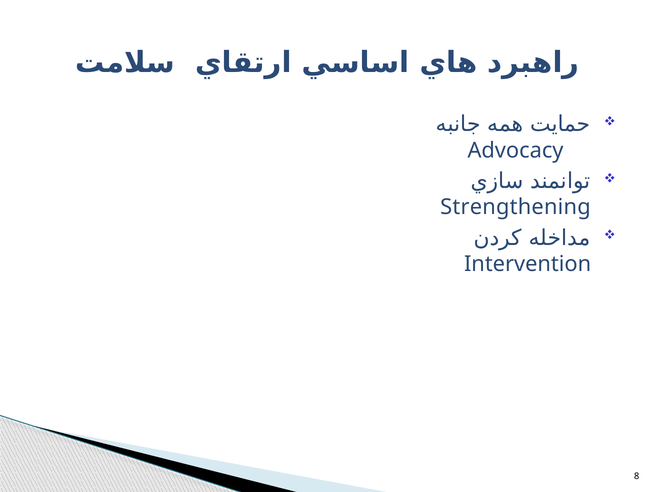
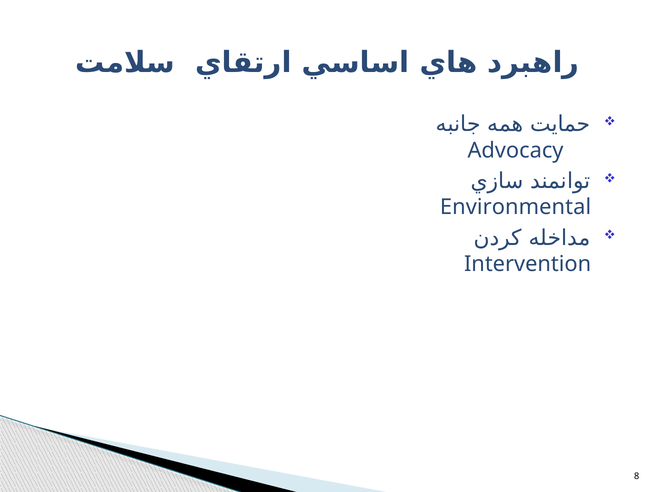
Strengthening: Strengthening -> Environmental
